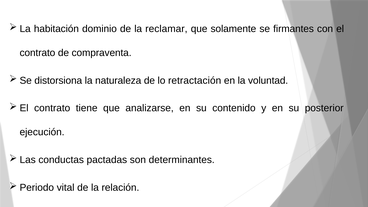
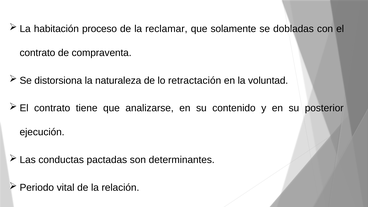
dominio: dominio -> proceso
firmantes: firmantes -> dobladas
